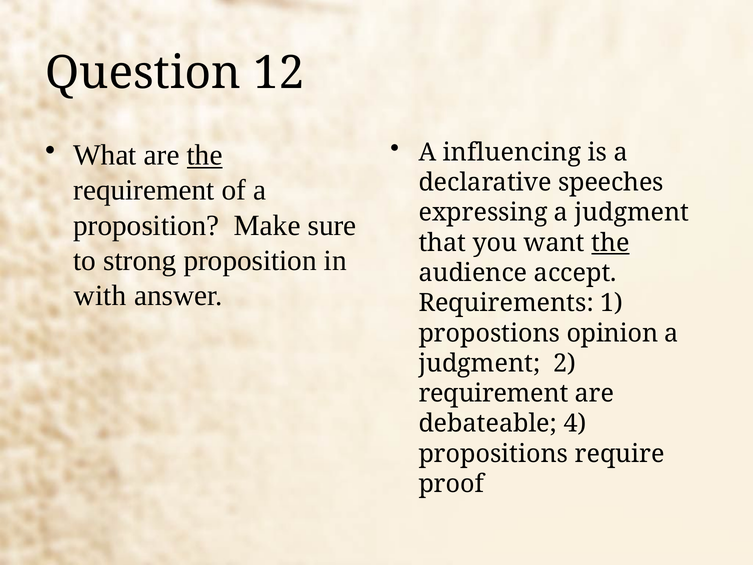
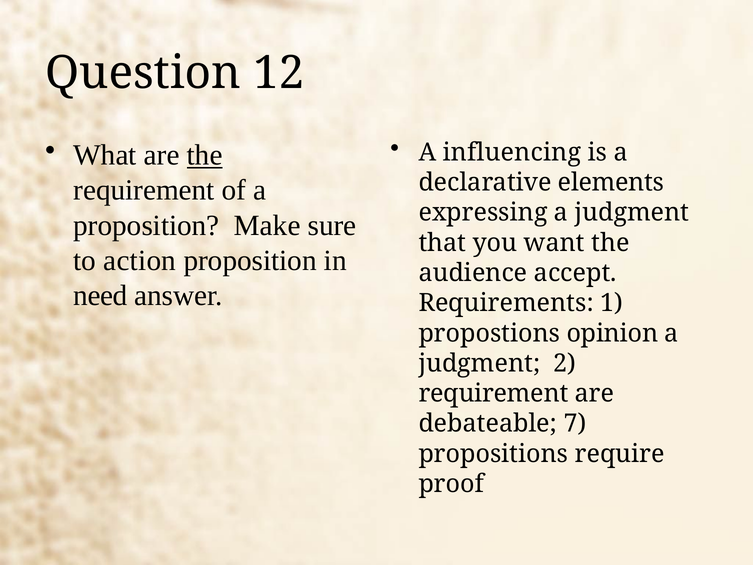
speeches: speeches -> elements
the at (610, 243) underline: present -> none
strong: strong -> action
with: with -> need
4: 4 -> 7
